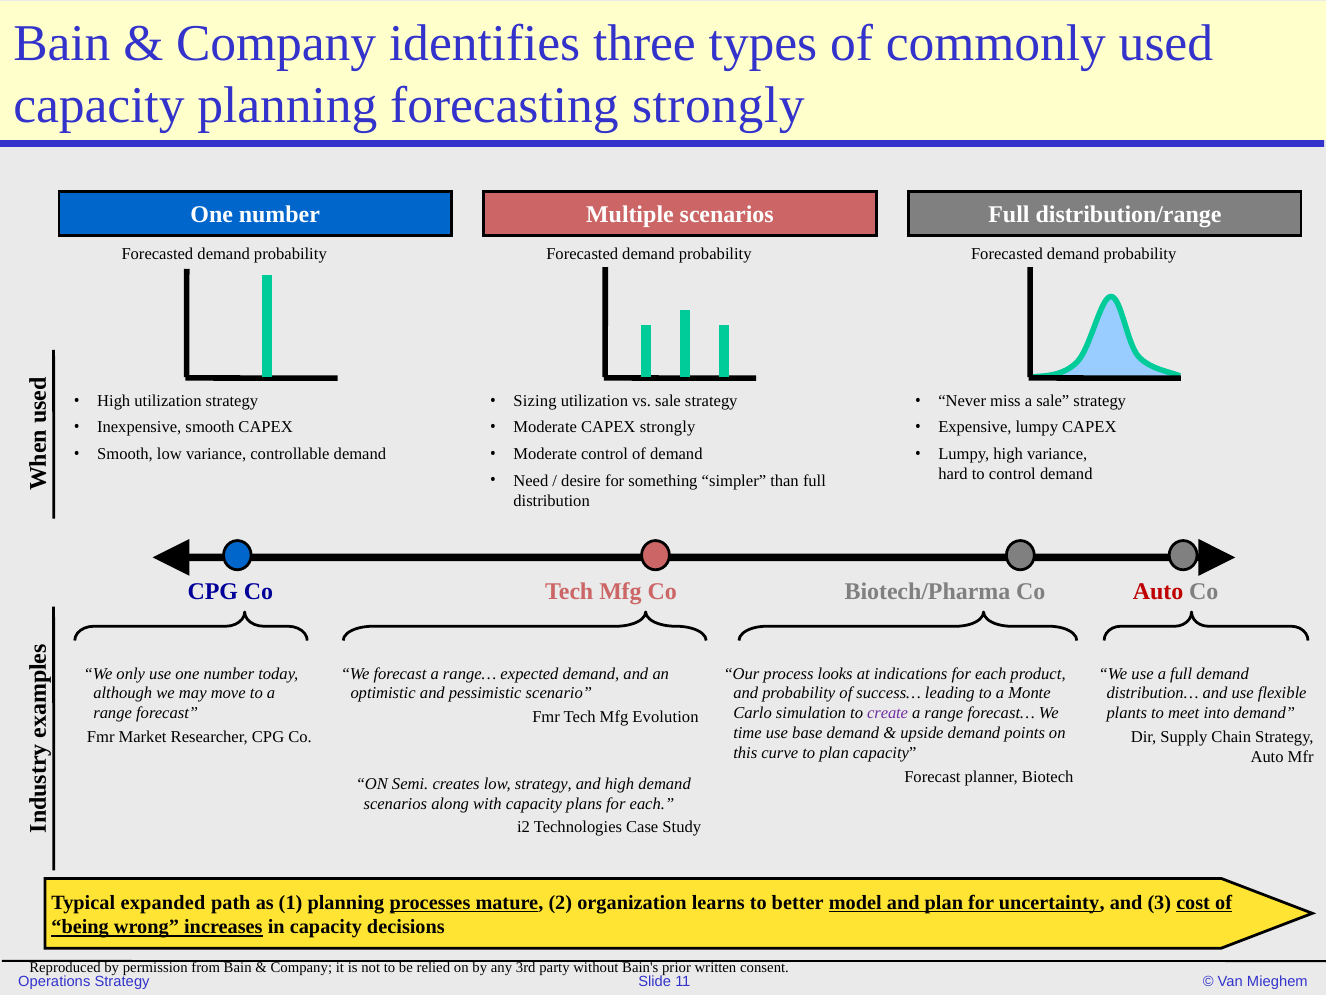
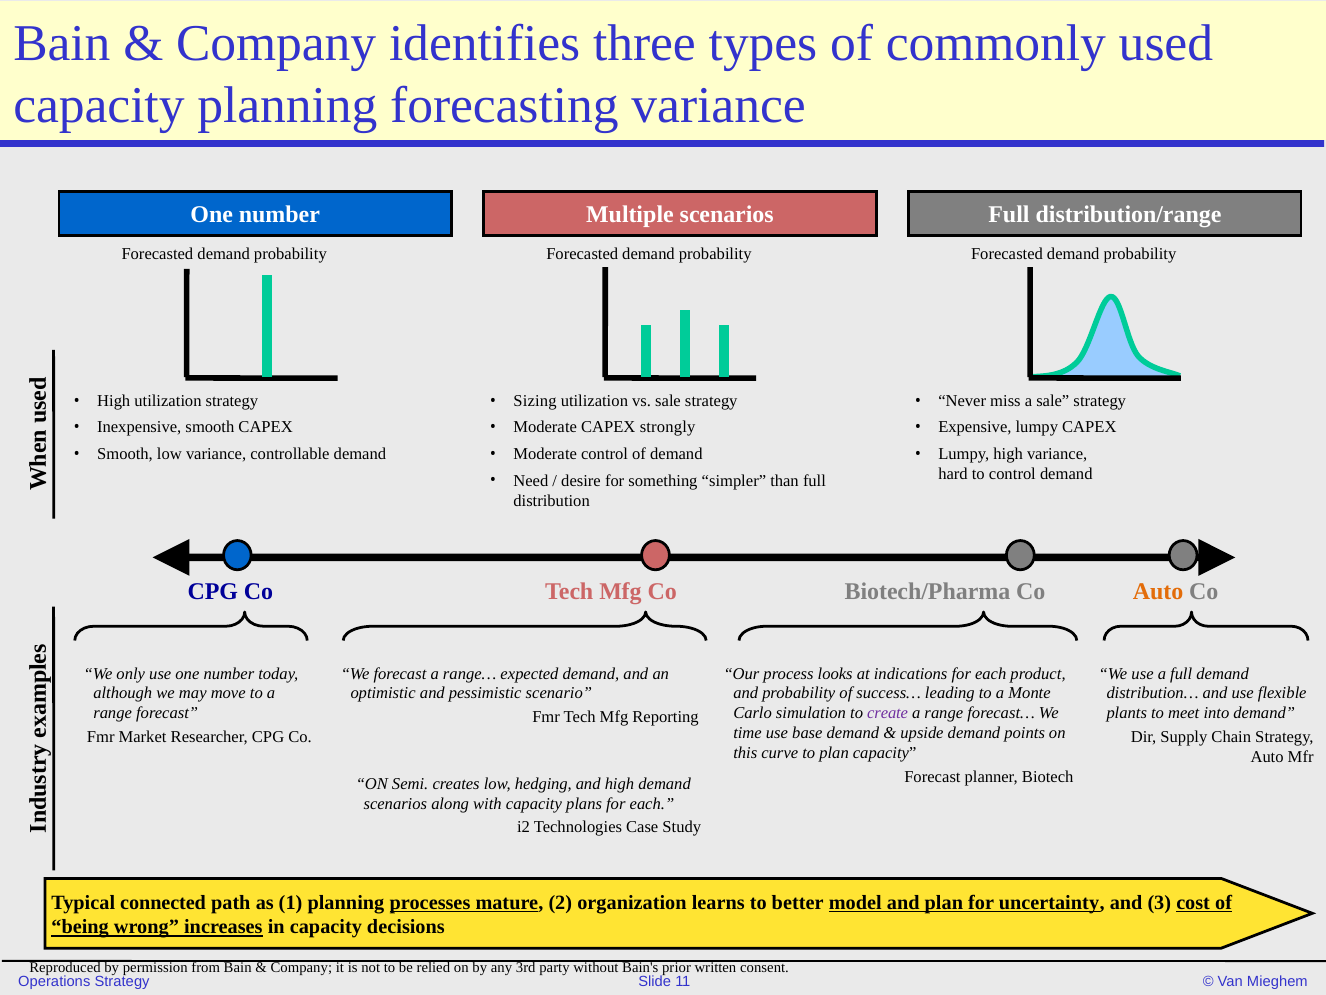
forecasting strongly: strongly -> variance
Auto at (1158, 592) colour: red -> orange
Evolution: Evolution -> Reporting
low strategy: strategy -> hedging
expanded: expanded -> connected
